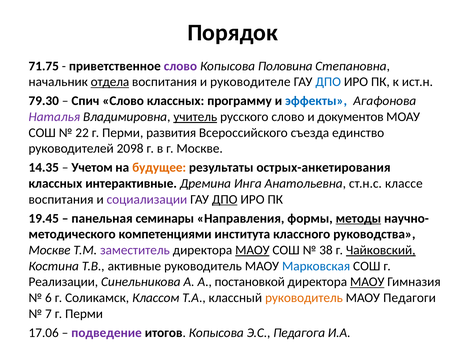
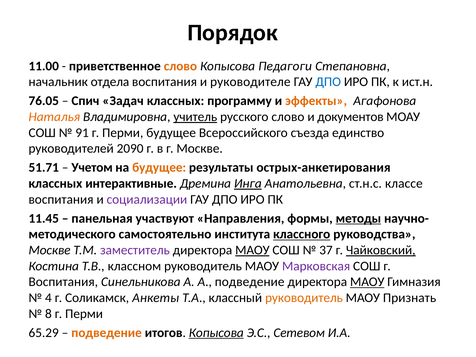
71.75: 71.75 -> 11.00
слово at (180, 66) colour: purple -> orange
Половина: Половина -> Педагоги
отдела underline: present -> none
79.30: 79.30 -> 76.05
Спич Слово: Слово -> Задач
эффекты colour: blue -> orange
Наталья colour: purple -> orange
22: 22 -> 91
Перми развития: развития -> будущее
2098: 2098 -> 2090
14.35: 14.35 -> 51.71
Инга underline: none -> present
ДПО at (225, 199) underline: present -> none
19.45: 19.45 -> 11.45
семинары: семинары -> участвуют
компетенциями: компетенциями -> самостоятельно
классного underline: none -> present
38: 38 -> 37
активные: активные -> классном
Марковская colour: blue -> purple
Реализации at (63, 282): Реализации -> Воспитания
А постановкой: постановкой -> подведение
6: 6 -> 4
Классом: Классом -> Анкеты
Педагоги: Педагоги -> Признать
7: 7 -> 8
17.06: 17.06 -> 65.29
подведение at (107, 333) colour: purple -> orange
Копысова at (216, 333) underline: none -> present
Педагога: Педагога -> Сетевом
